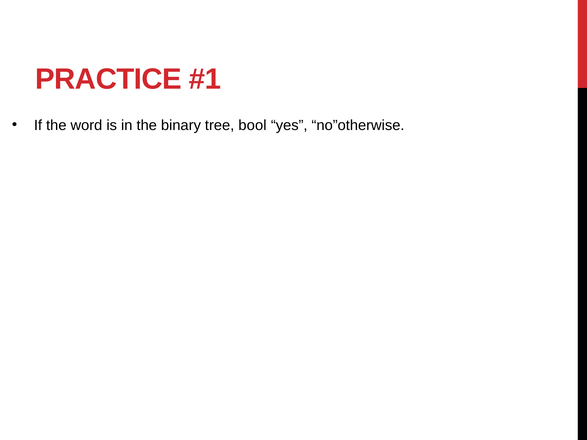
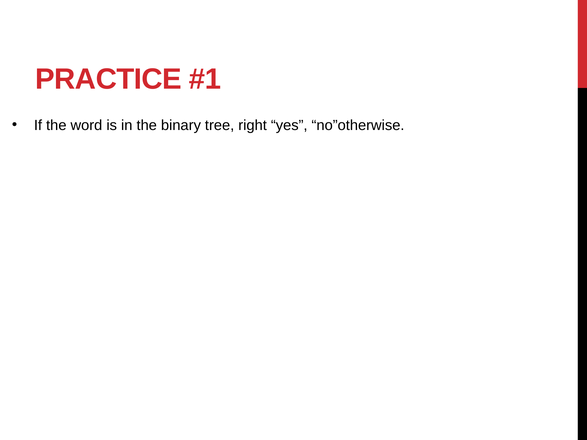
bool: bool -> right
